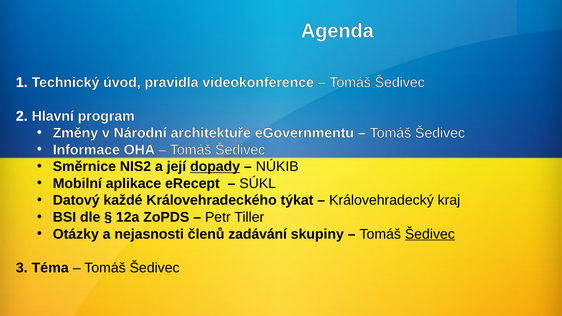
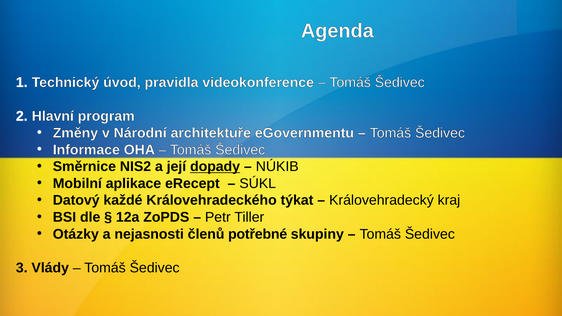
zadávání: zadávání -> potřebné
Šedivec at (430, 234) underline: present -> none
Téma: Téma -> Vlády
